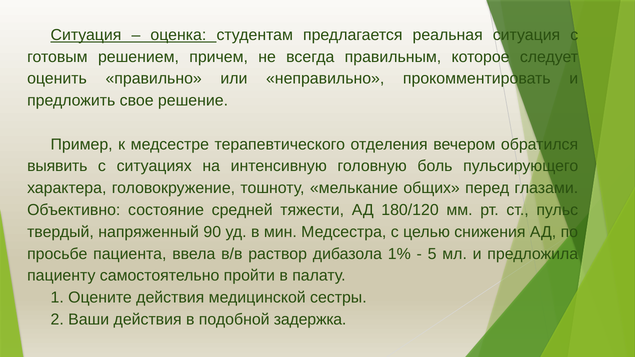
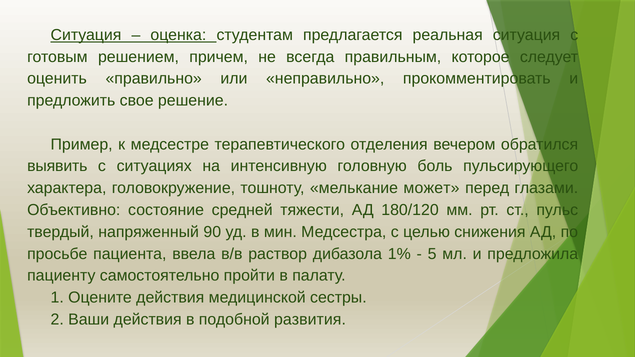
общих: общих -> может
задержка: задержка -> развития
